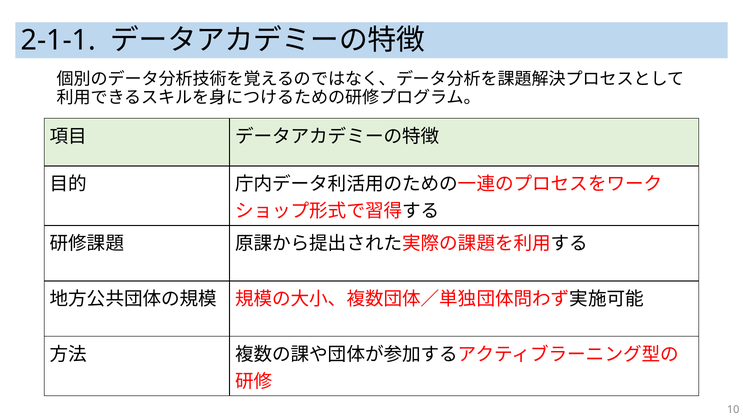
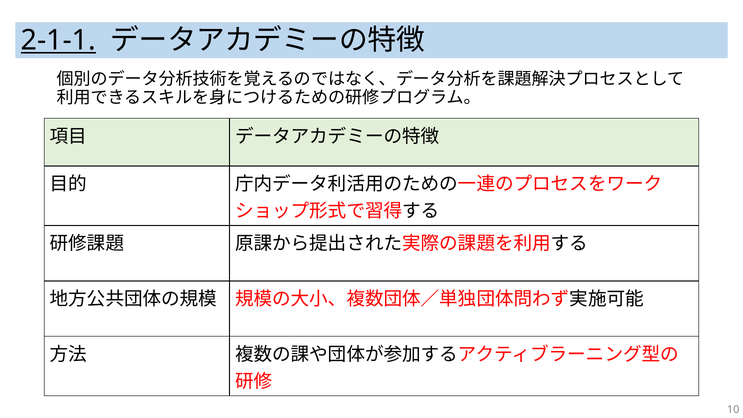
2-1-1 underline: none -> present
